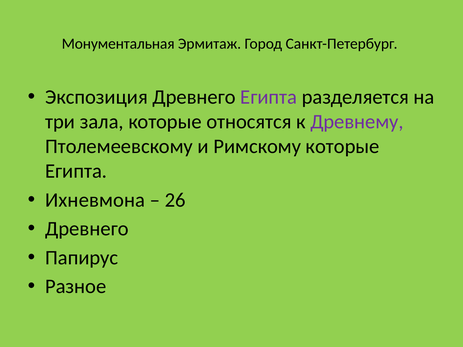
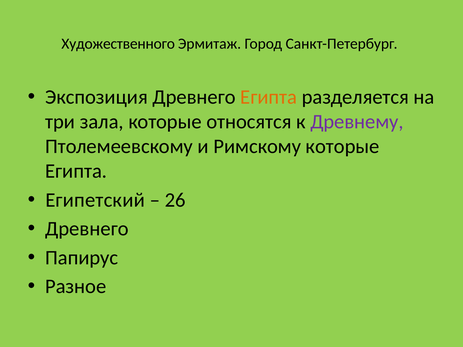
Монументальная: Монументальная -> Художественного
Египта at (269, 97) colour: purple -> orange
Ихневмона: Ихневмона -> Египетский
